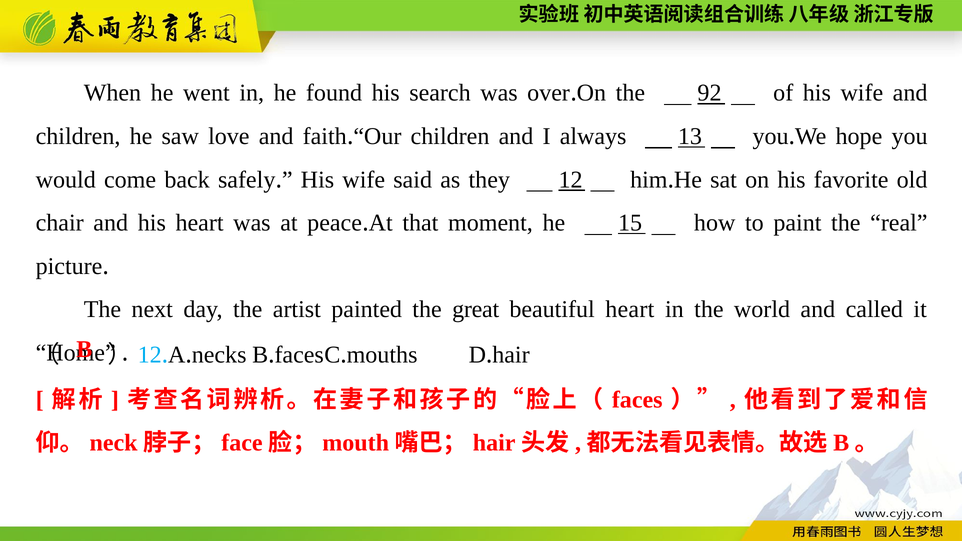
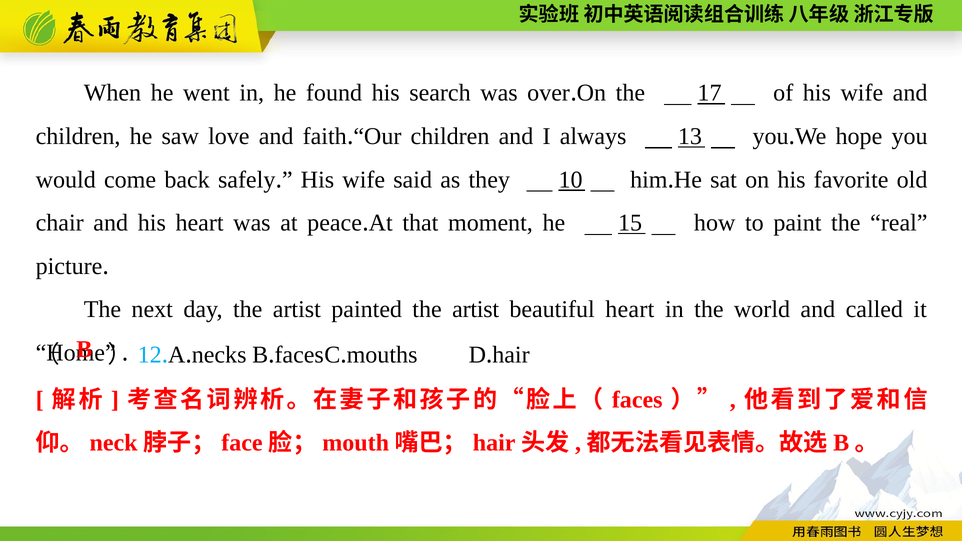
92: 92 -> 17
12: 12 -> 10
painted the great: great -> artist
